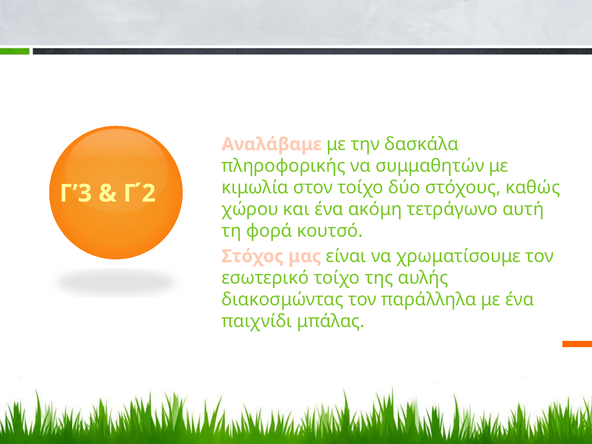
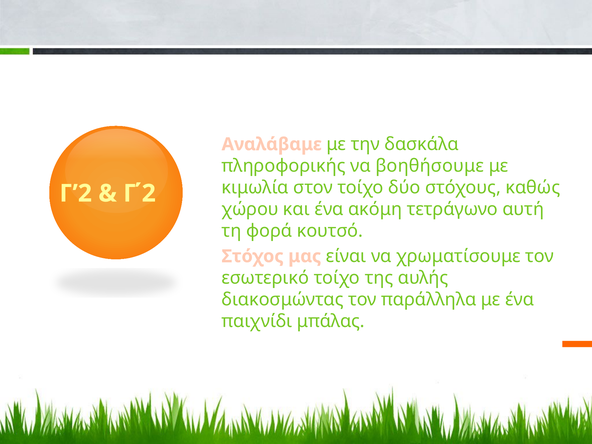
συμμαθητών: συμμαθητών -> βοηθήσουμε
Γ’3: Γ’3 -> Γ’2
